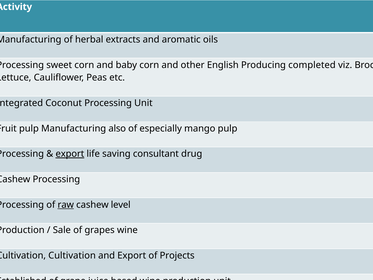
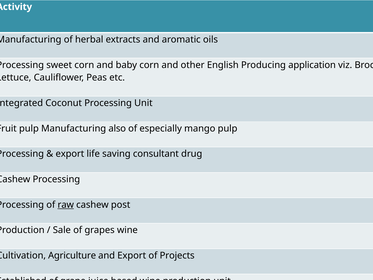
completed: completed -> application
export at (70, 154) underline: present -> none
level: level -> post
Cultivation at (72, 255): Cultivation -> Agriculture
